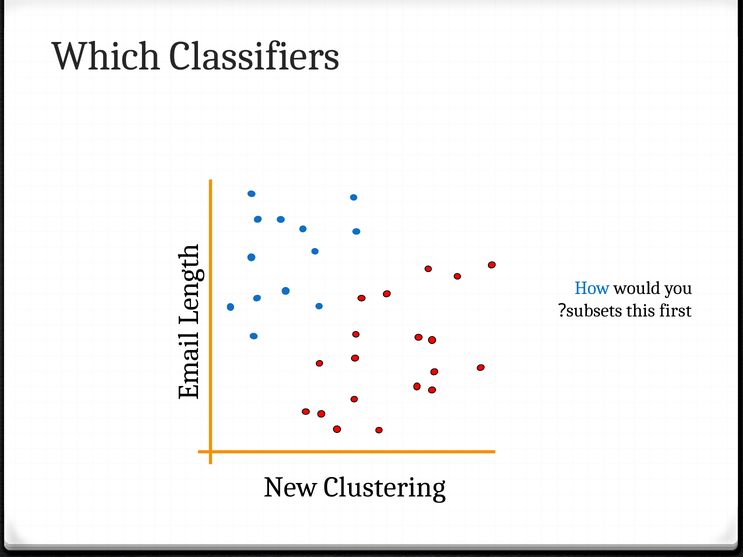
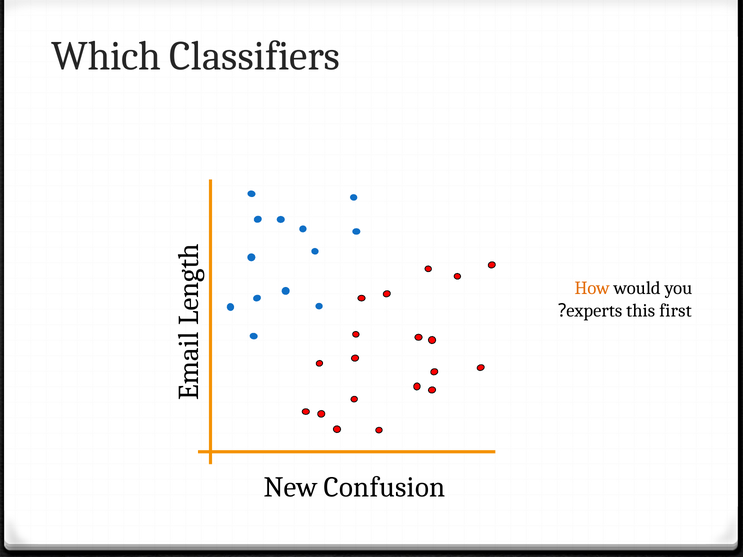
How colour: blue -> orange
subsets: subsets -> experts
Clustering: Clustering -> Confusion
